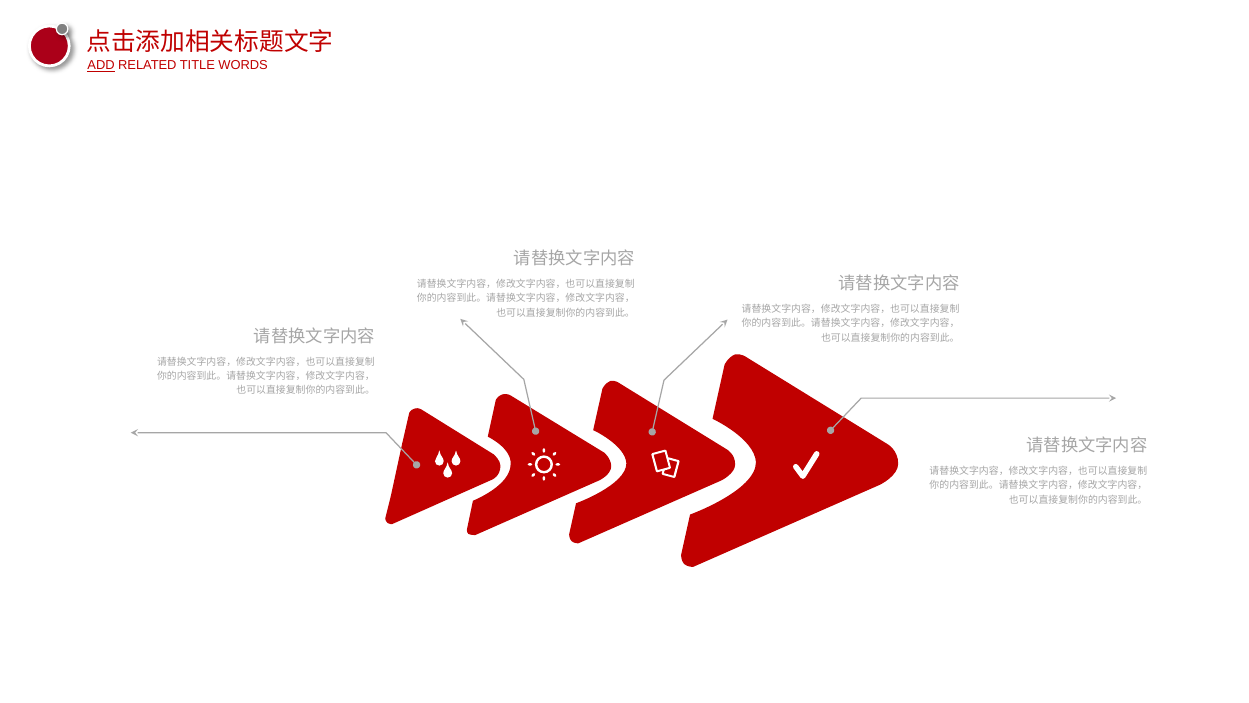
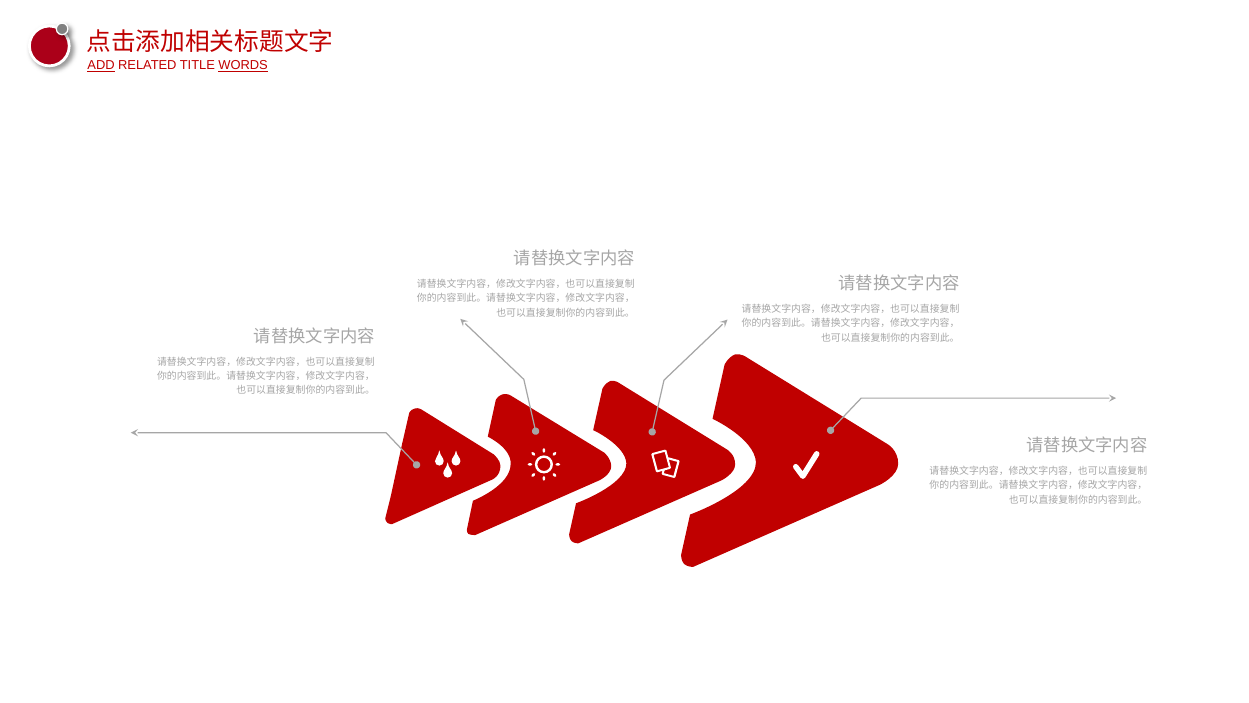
WORDS underline: none -> present
